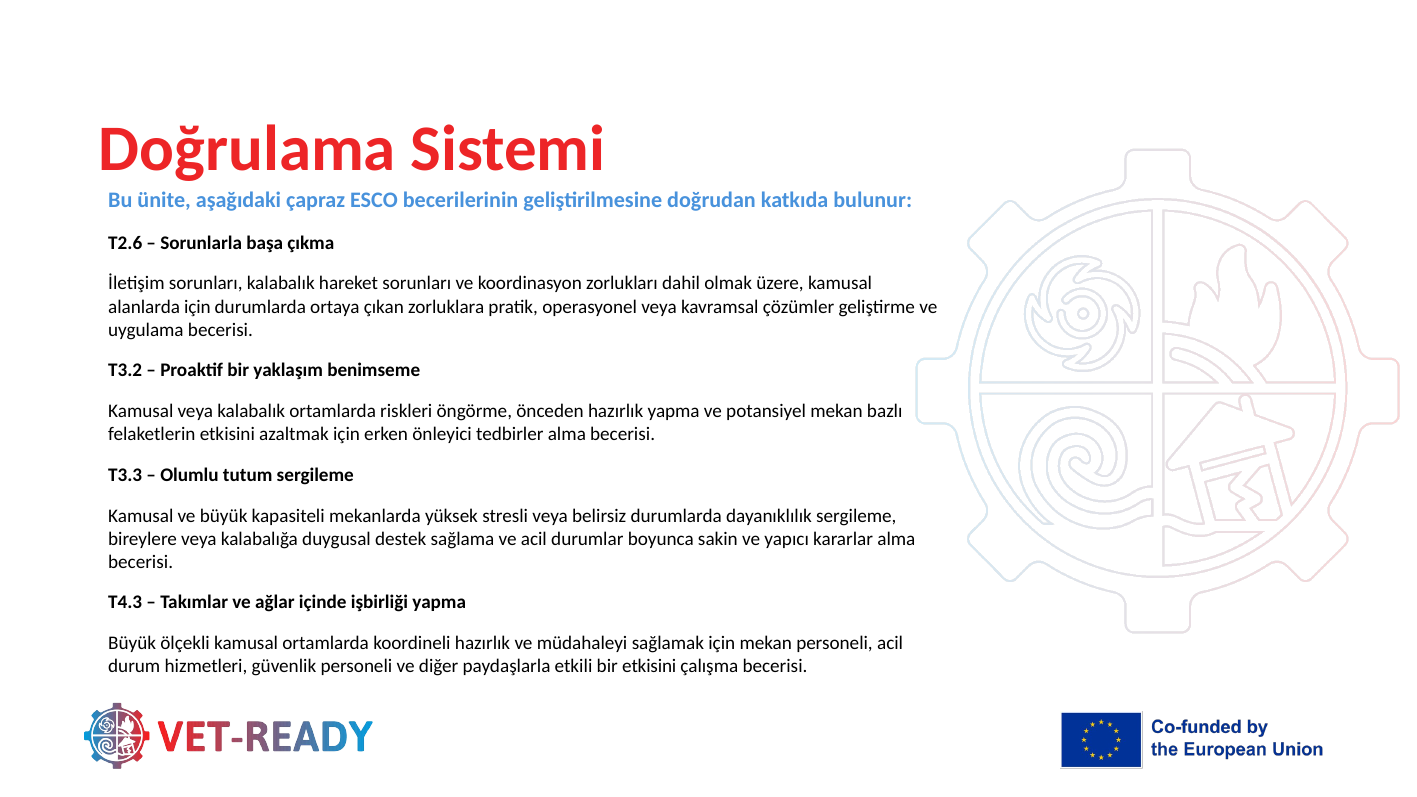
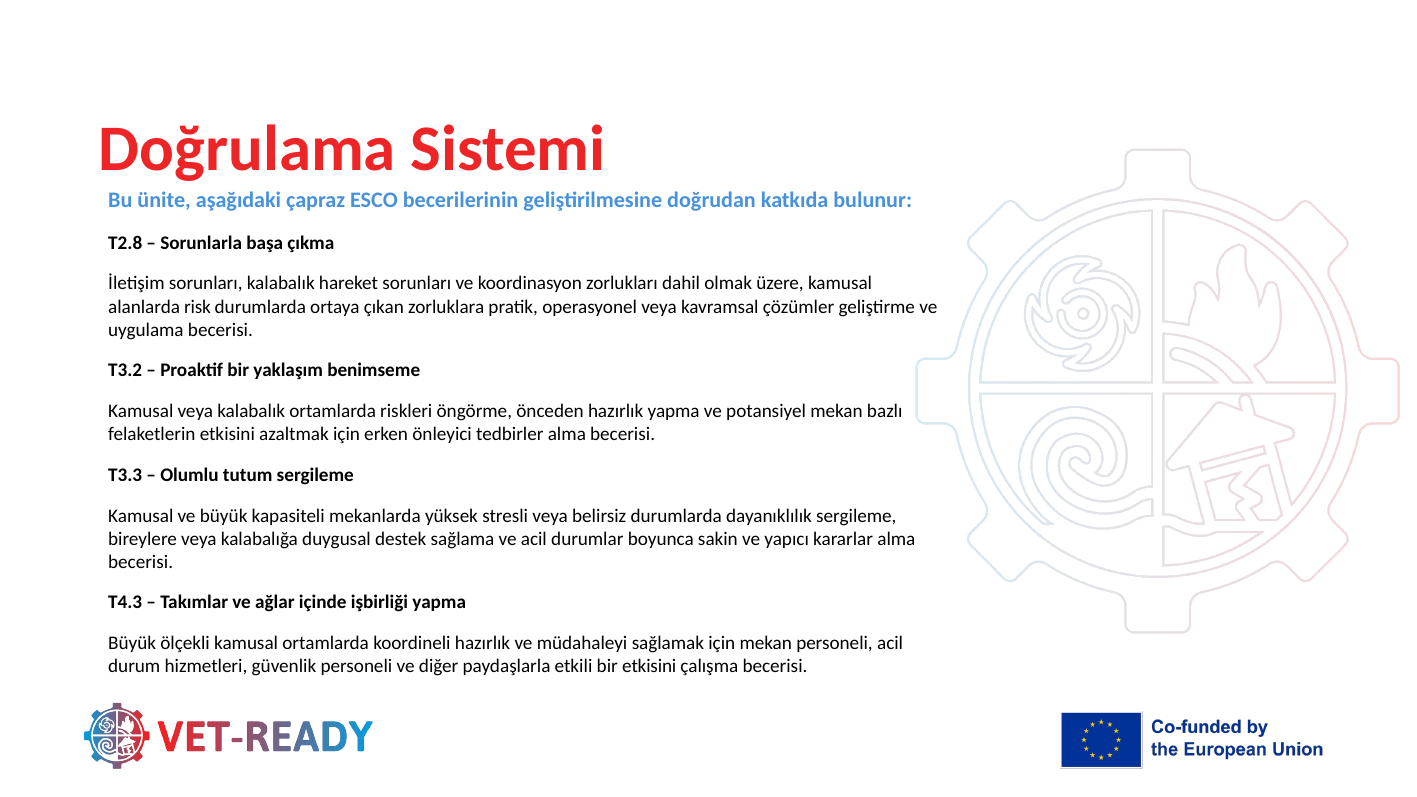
T2.6: T2.6 -> T2.8
alanlarda için: için -> risk
